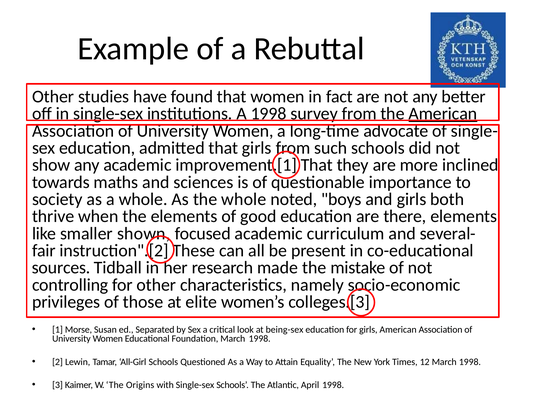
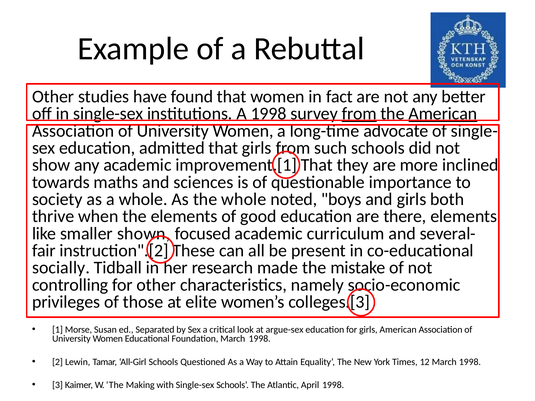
from at (359, 114) underline: none -> present
sources: sources -> socially
being-sex: being-sex -> argue-sex
Origins: Origins -> Making
